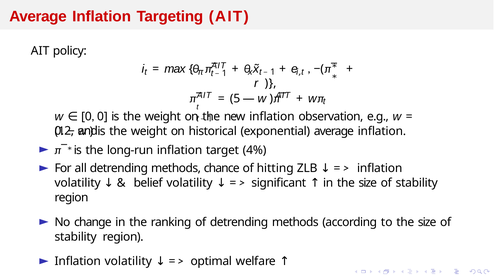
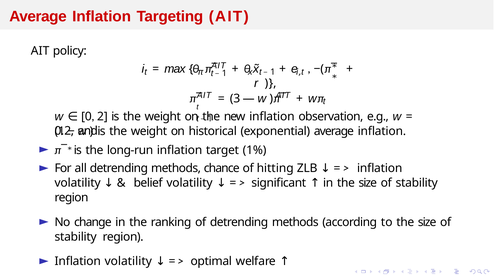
5: 5 -> 3
0 0: 0 -> 2
4%: 4% -> 1%
